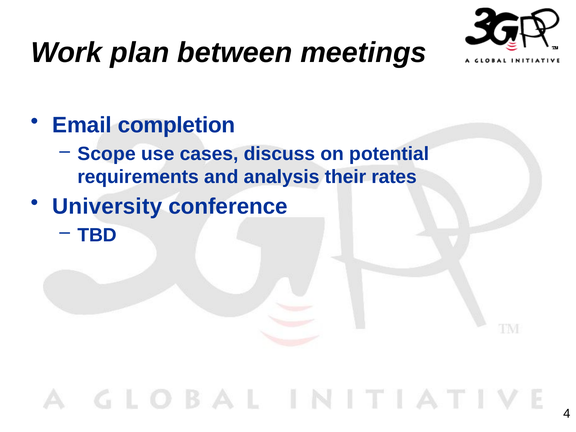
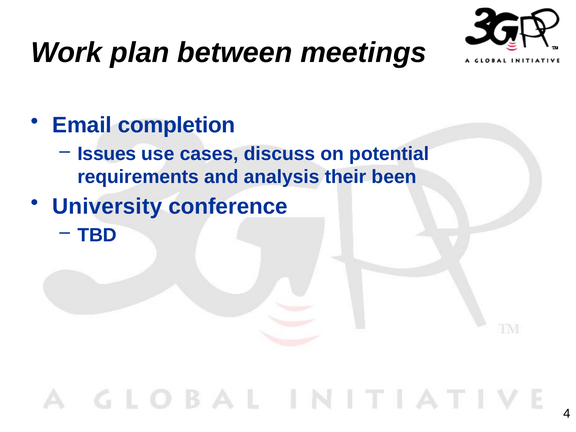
Scope: Scope -> Issues
rates: rates -> been
